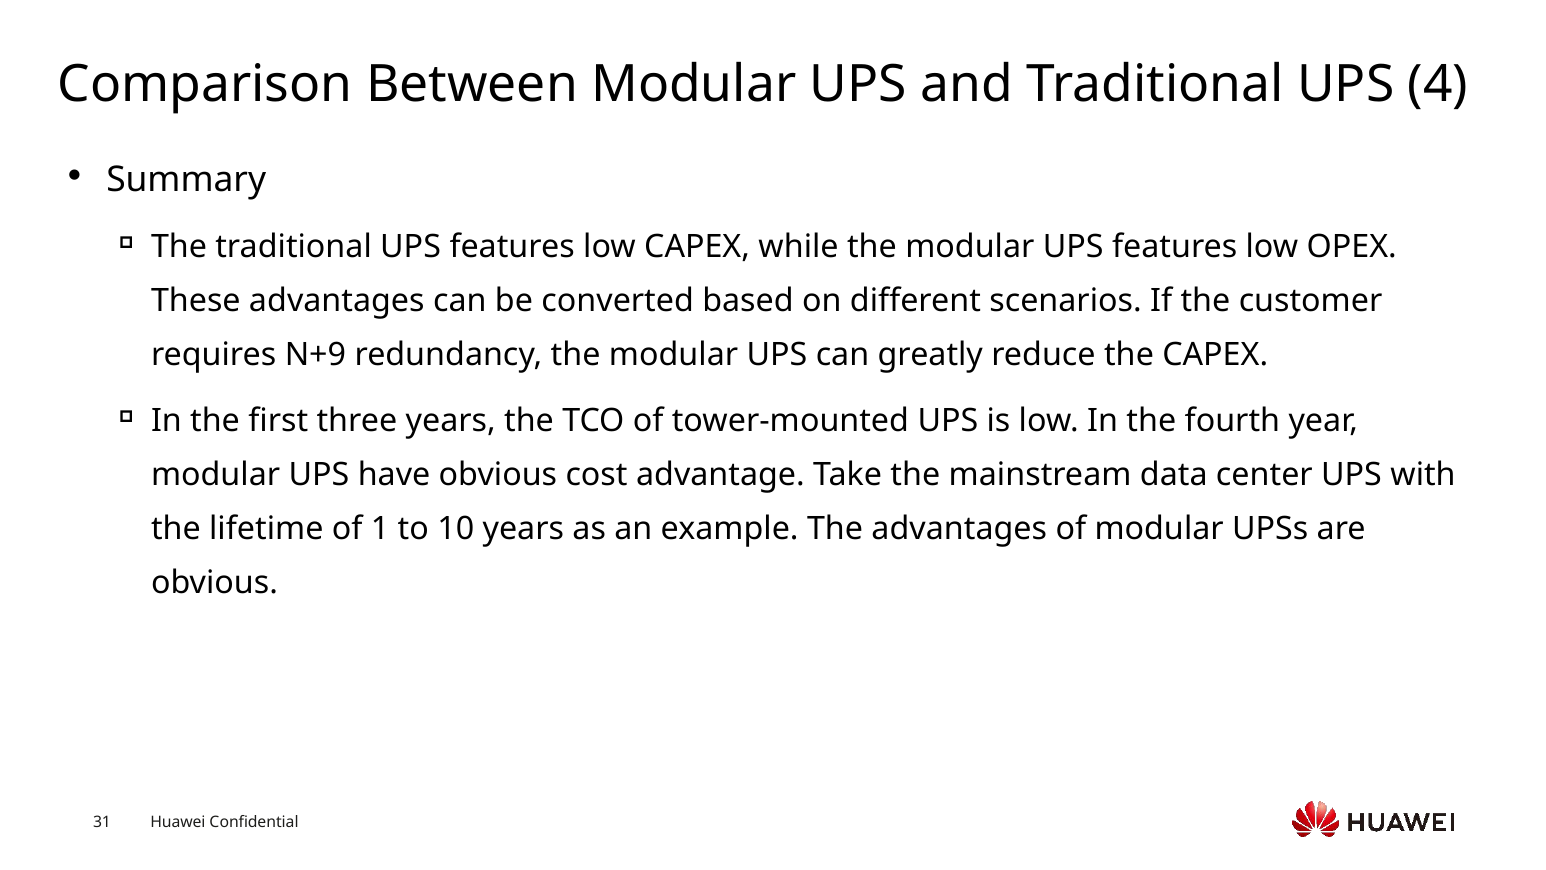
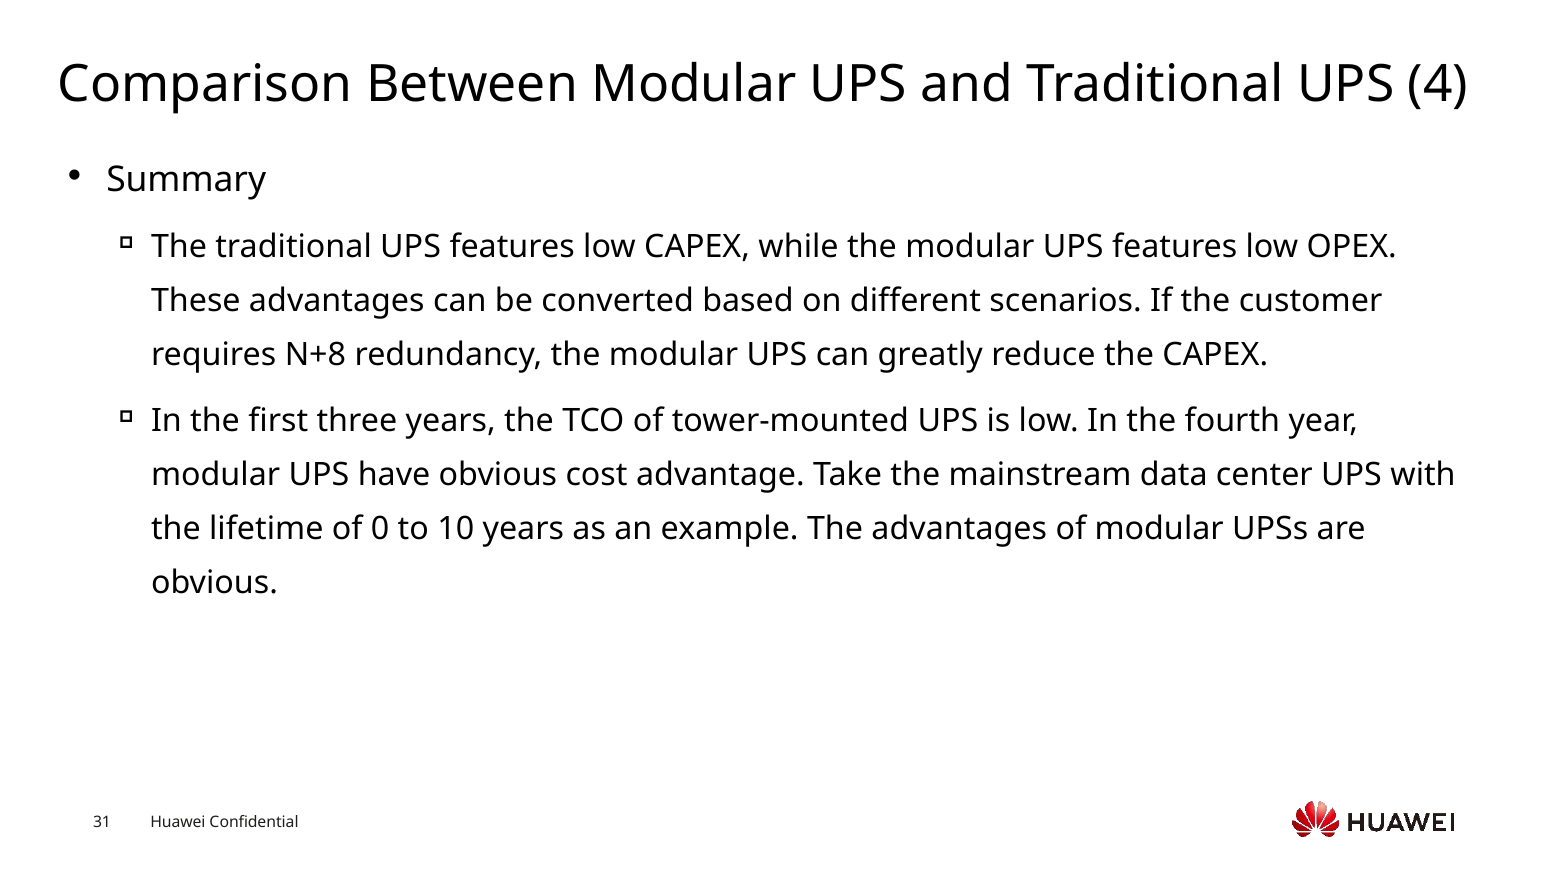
N+9: N+9 -> N+8
1: 1 -> 0
